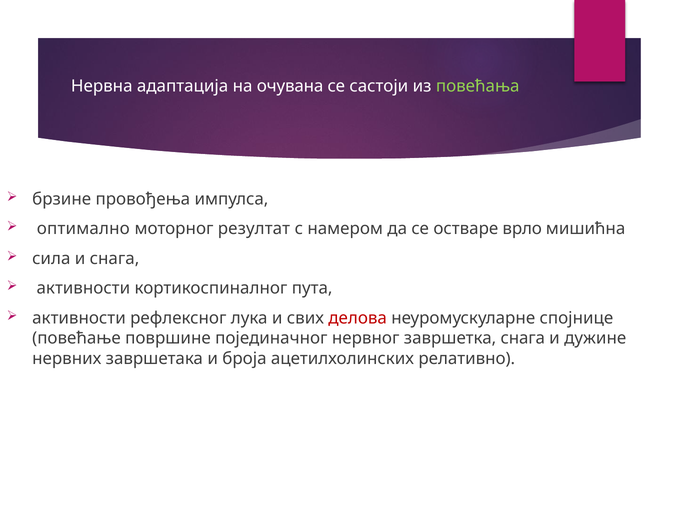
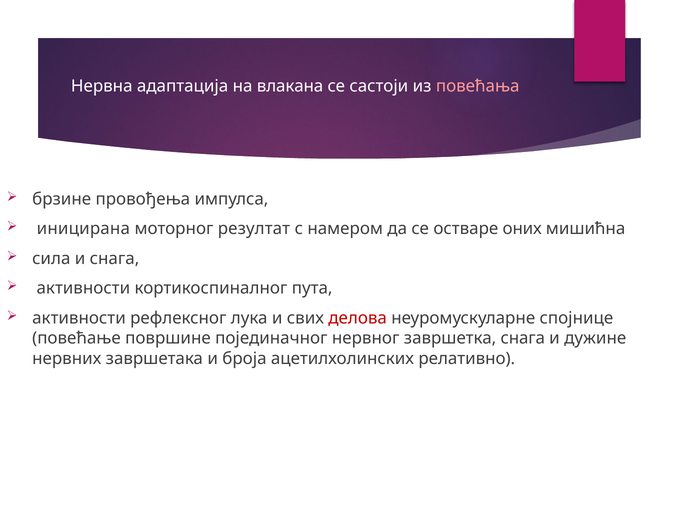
очувана: очувана -> влакана
повећања colour: light green -> pink
оптимално: оптимално -> иницирана
врло: врло -> оних
